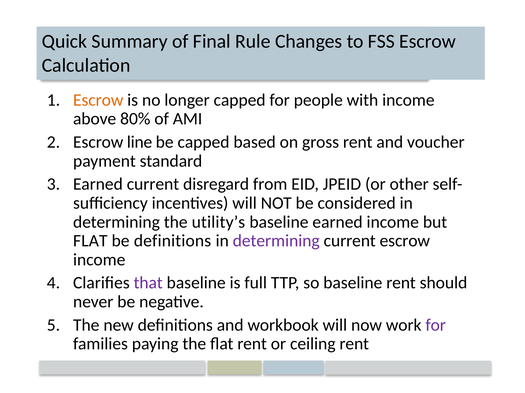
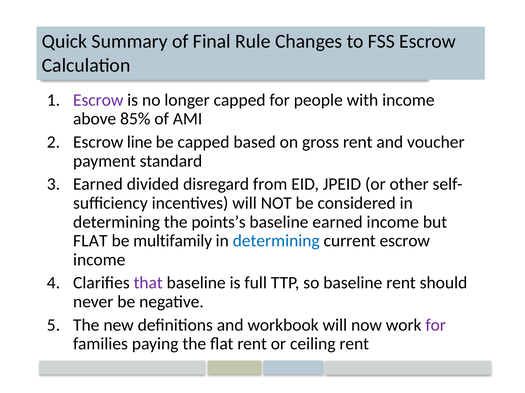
Escrow at (98, 100) colour: orange -> purple
80%: 80% -> 85%
Earned current: current -> divided
utility’s: utility’s -> points’s
be definitions: definitions -> multifamily
determining at (276, 241) colour: purple -> blue
